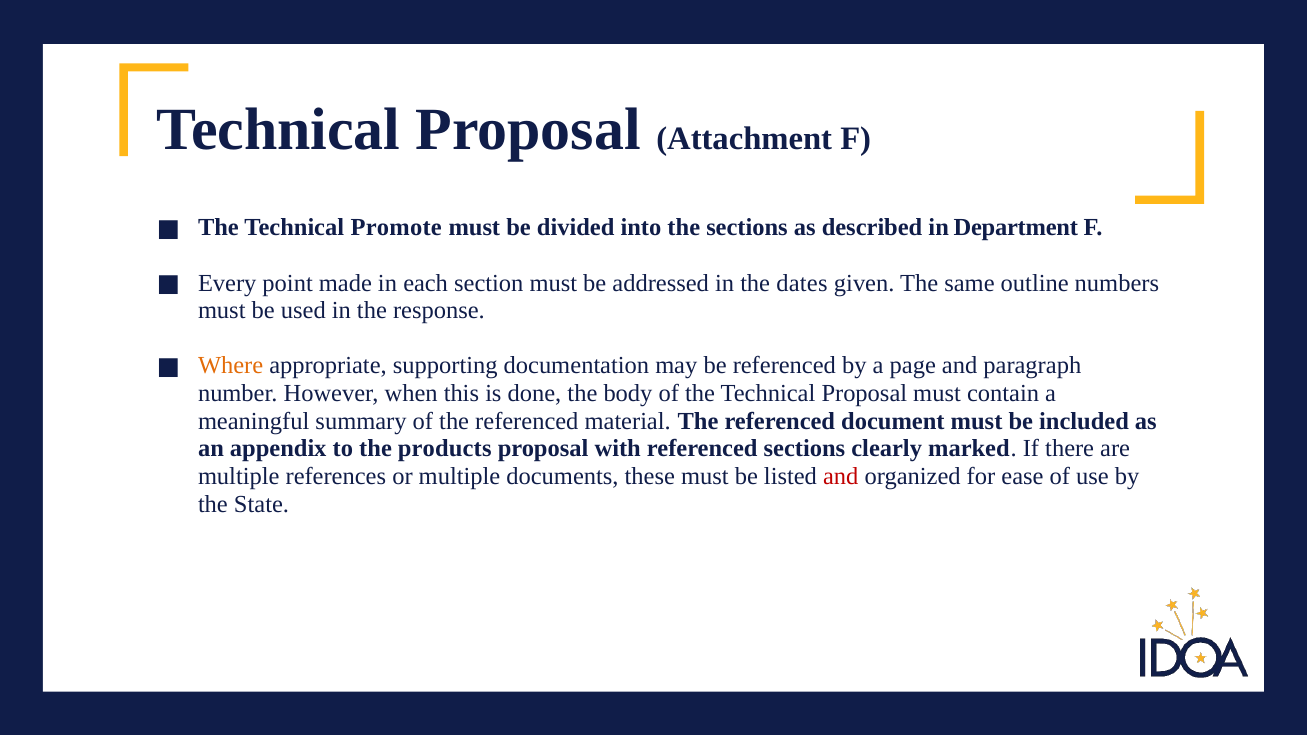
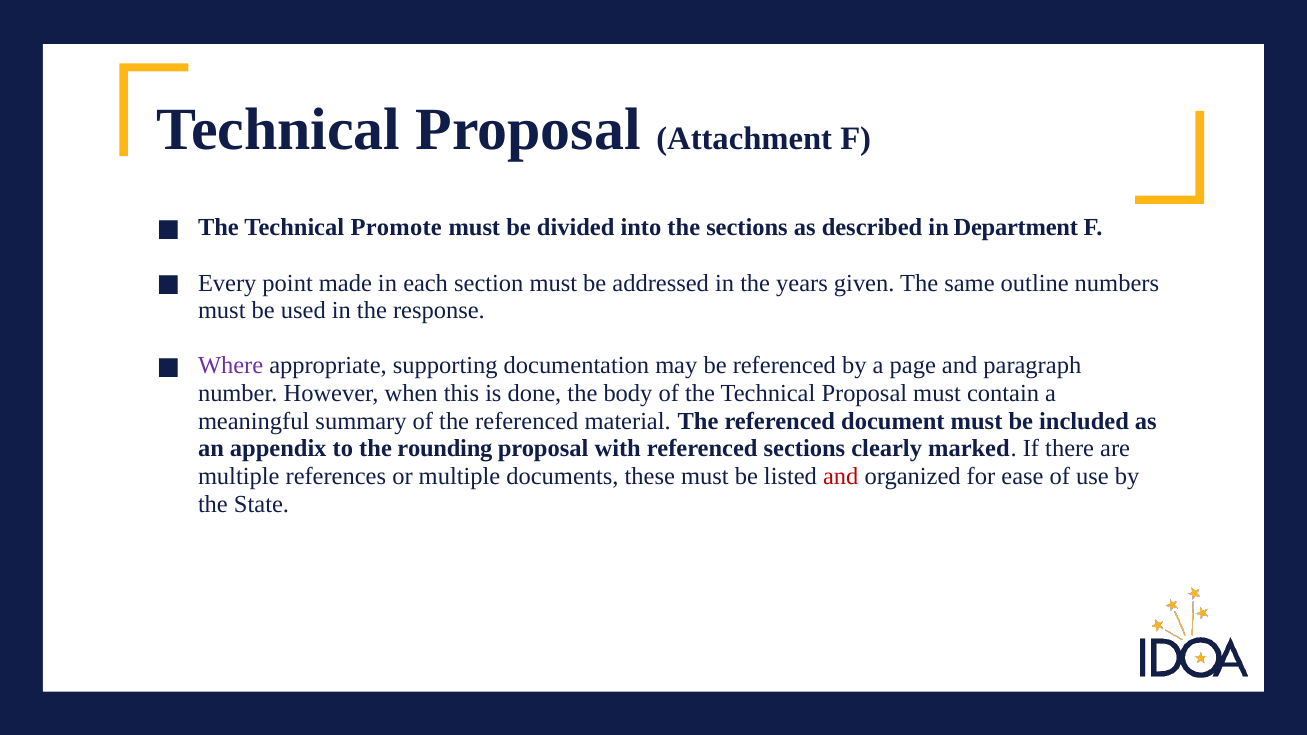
dates: dates -> years
Where colour: orange -> purple
products: products -> rounding
